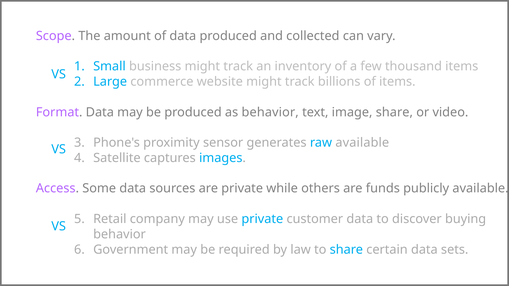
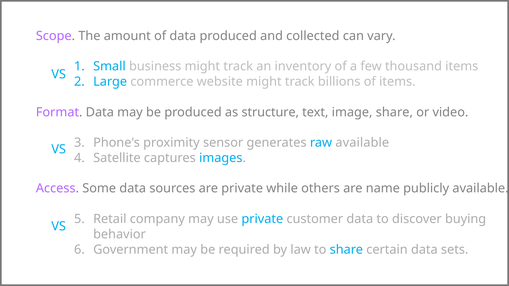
as behavior: behavior -> structure
funds: funds -> name
